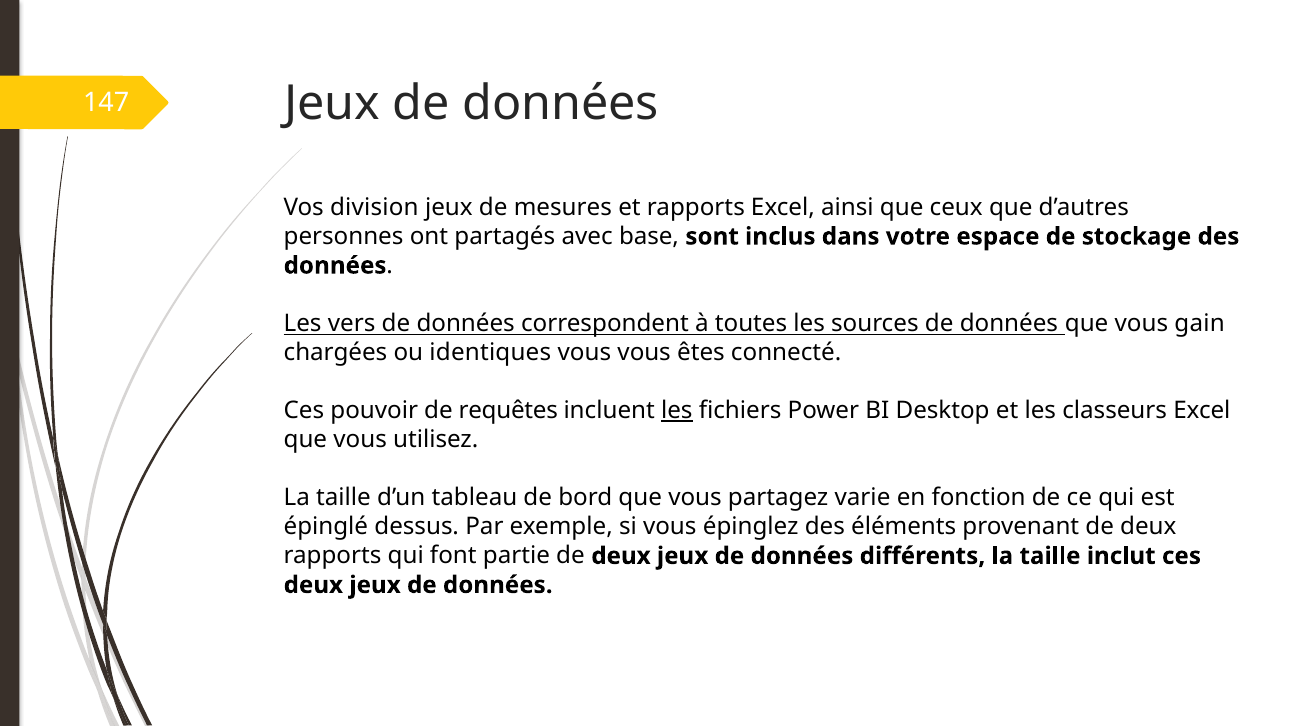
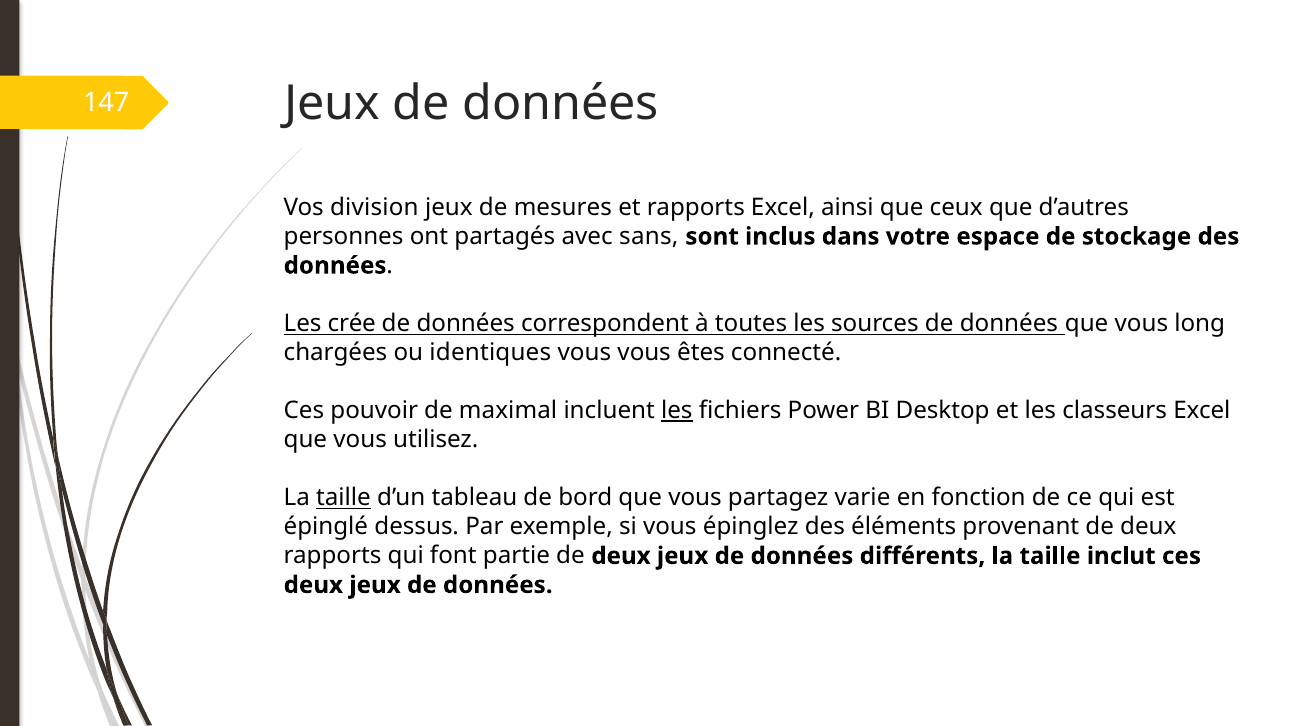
base: base -> sans
vers: vers -> crée
gain: gain -> long
requêtes: requêtes -> maximal
taille at (344, 498) underline: none -> present
